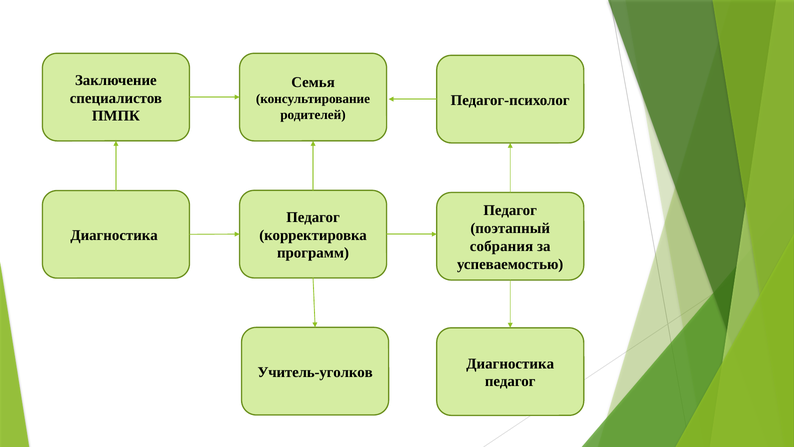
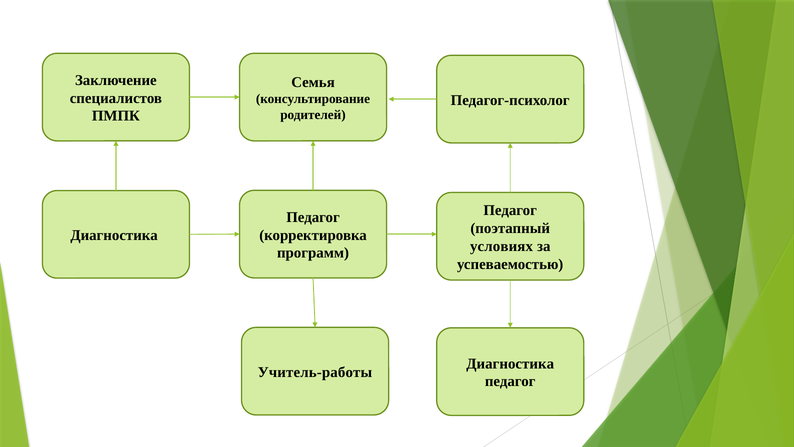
собрания: собрания -> условиях
Учитель-уголков: Учитель-уголков -> Учитель-работы
